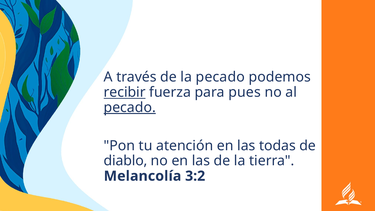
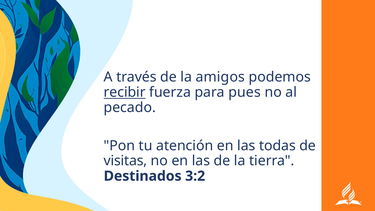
la pecado: pecado -> amigos
pecado at (130, 107) underline: present -> none
diablo: diablo -> visitas
Melancolía: Melancolía -> Destinados
